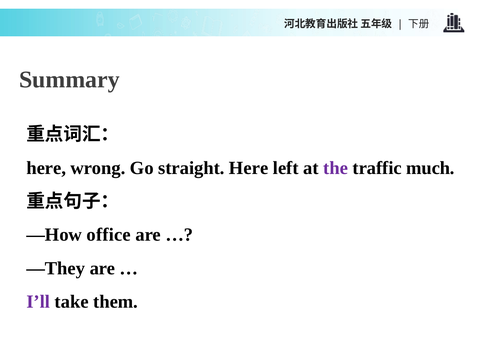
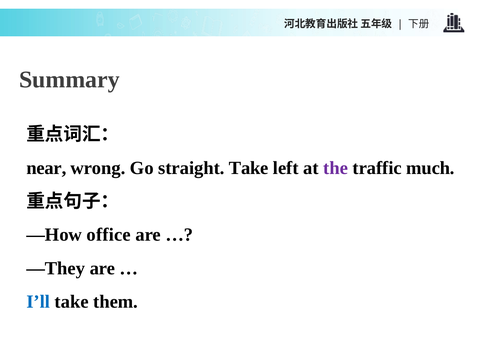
here at (46, 168): here -> near
straight Here: Here -> Take
I’ll colour: purple -> blue
